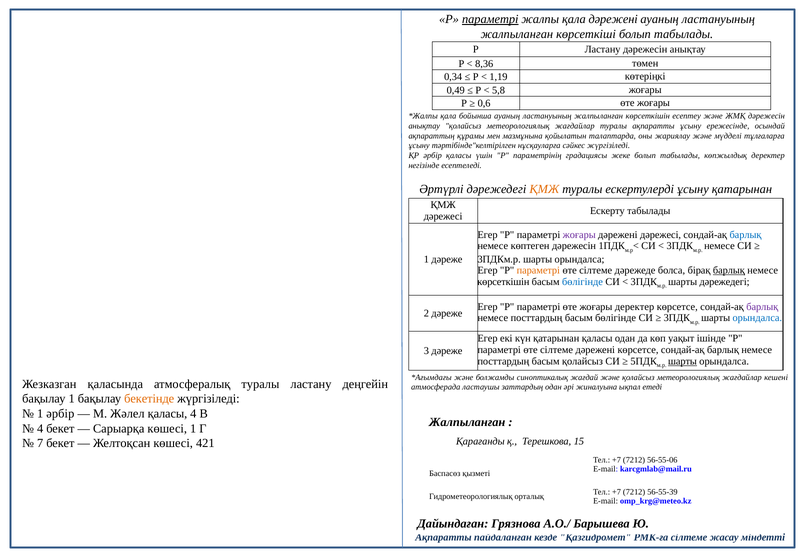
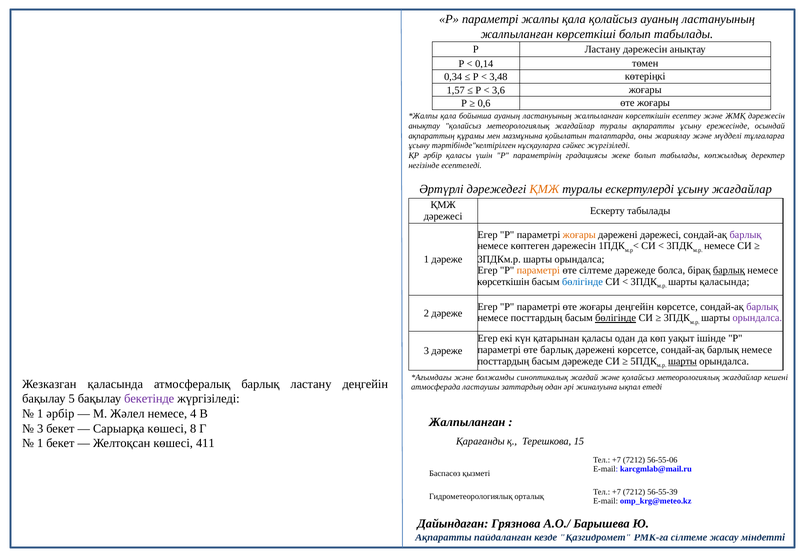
параметрі at (490, 19) underline: present -> none
қала дәрежені: дәрежені -> қолайсыз
8,36: 8,36 -> 0,14
1,19: 1,19 -> 3,48
0,49: 0,49 -> 1,57
5,8: 5,8 -> 3,6
ұсыну қатарынан: қатарынан -> жағдайлар
жоғары at (579, 235) colour: purple -> orange
барлық at (745, 235) colour: blue -> purple
шарты дәрежедегі: дәрежедегі -> қаласында
жоғары деректер: деректер -> деңгейін
бөлігінде at (616, 318) underline: none -> present
орындалса at (757, 318) colour: blue -> purple
сілтеме at (557, 350): сілтеме -> барлық
басым қолайсыз: қолайсыз -> дәрежеде
атмосфералық туралы: туралы -> барлық
бақылау 1: 1 -> 5
бекетінде colour: orange -> purple
Жәлел қаласы: қаласы -> немесе
4 at (40, 429): 4 -> 3
көшесі 1: 1 -> 8
7 at (40, 444): 7 -> 1
421: 421 -> 411
